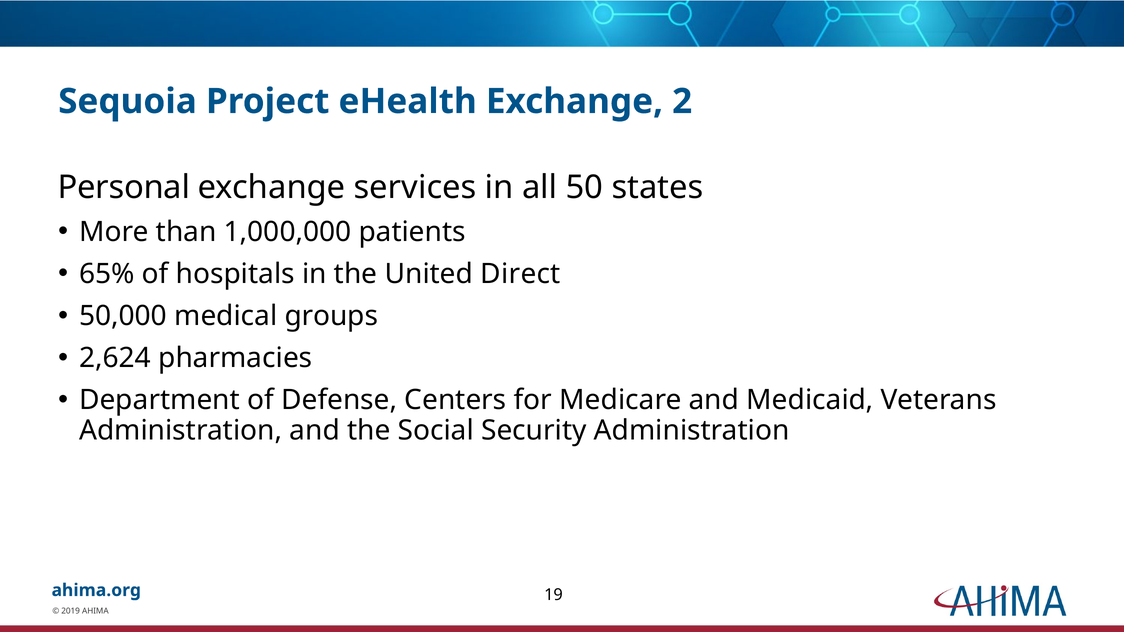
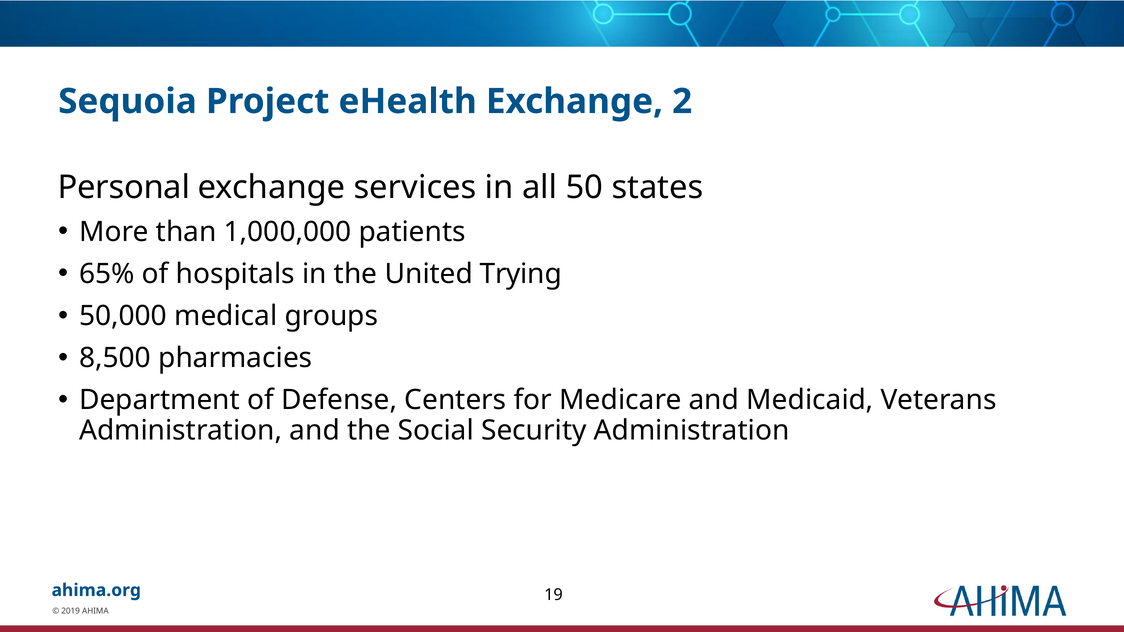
Direct: Direct -> Trying
2,624: 2,624 -> 8,500
